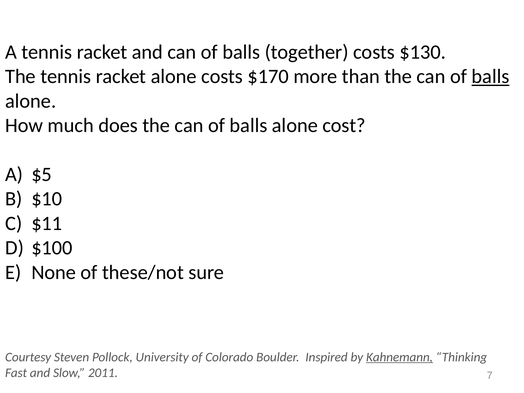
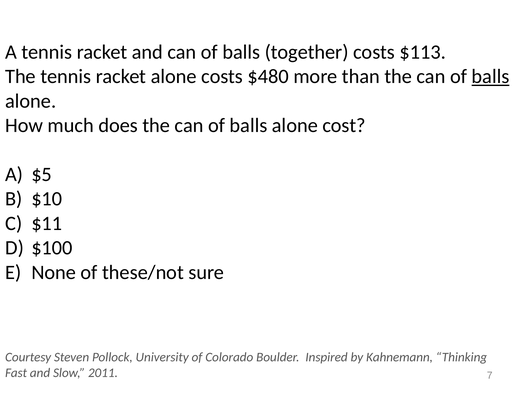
$130: $130 -> $113
$170: $170 -> $480
Kahnemann underline: present -> none
